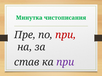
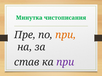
при at (66, 35) colour: red -> orange
